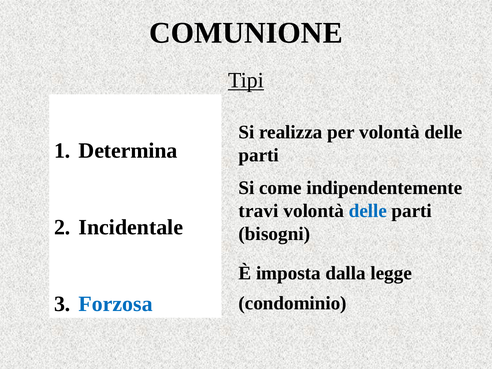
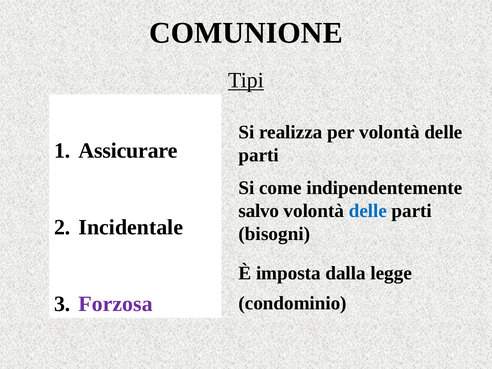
Determina: Determina -> Assicurare
travi: travi -> salvo
Forzosa colour: blue -> purple
